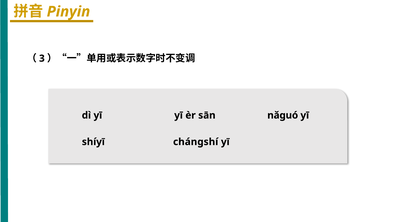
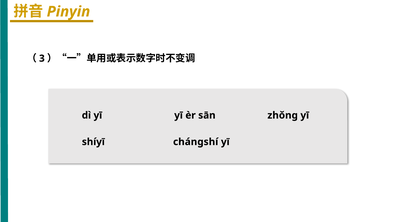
nǎɡuó: nǎɡuó -> zhǒnɡ
